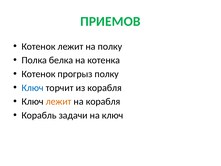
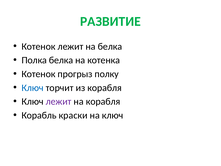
ПРИЕМОВ: ПРИЕМОВ -> РАЗВИТИЕ
на полку: полку -> белка
лежит at (59, 101) colour: orange -> purple
задачи: задачи -> краски
